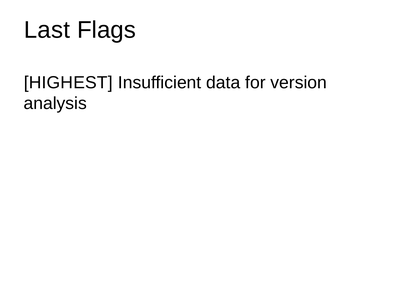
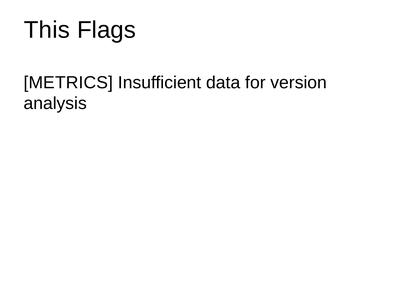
Last: Last -> This
HIGHEST: HIGHEST -> METRICS
